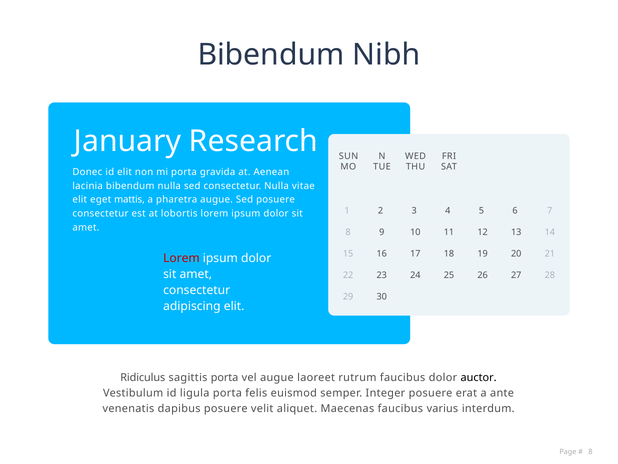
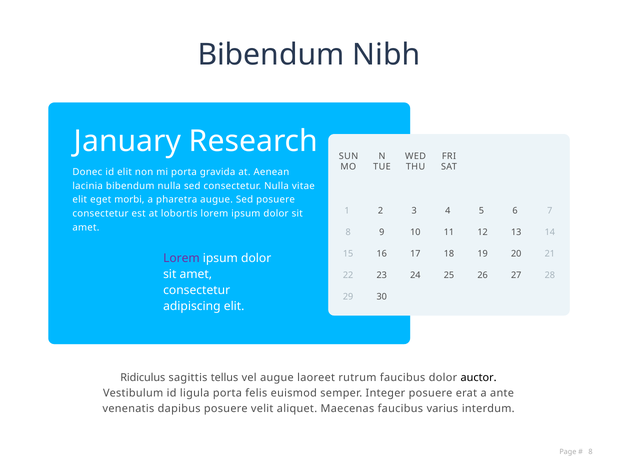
mattis: mattis -> morbi
Lorem at (181, 258) colour: red -> purple
sagittis porta: porta -> tellus
